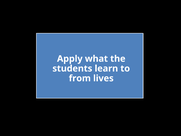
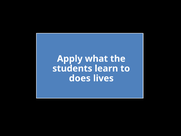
from: from -> does
